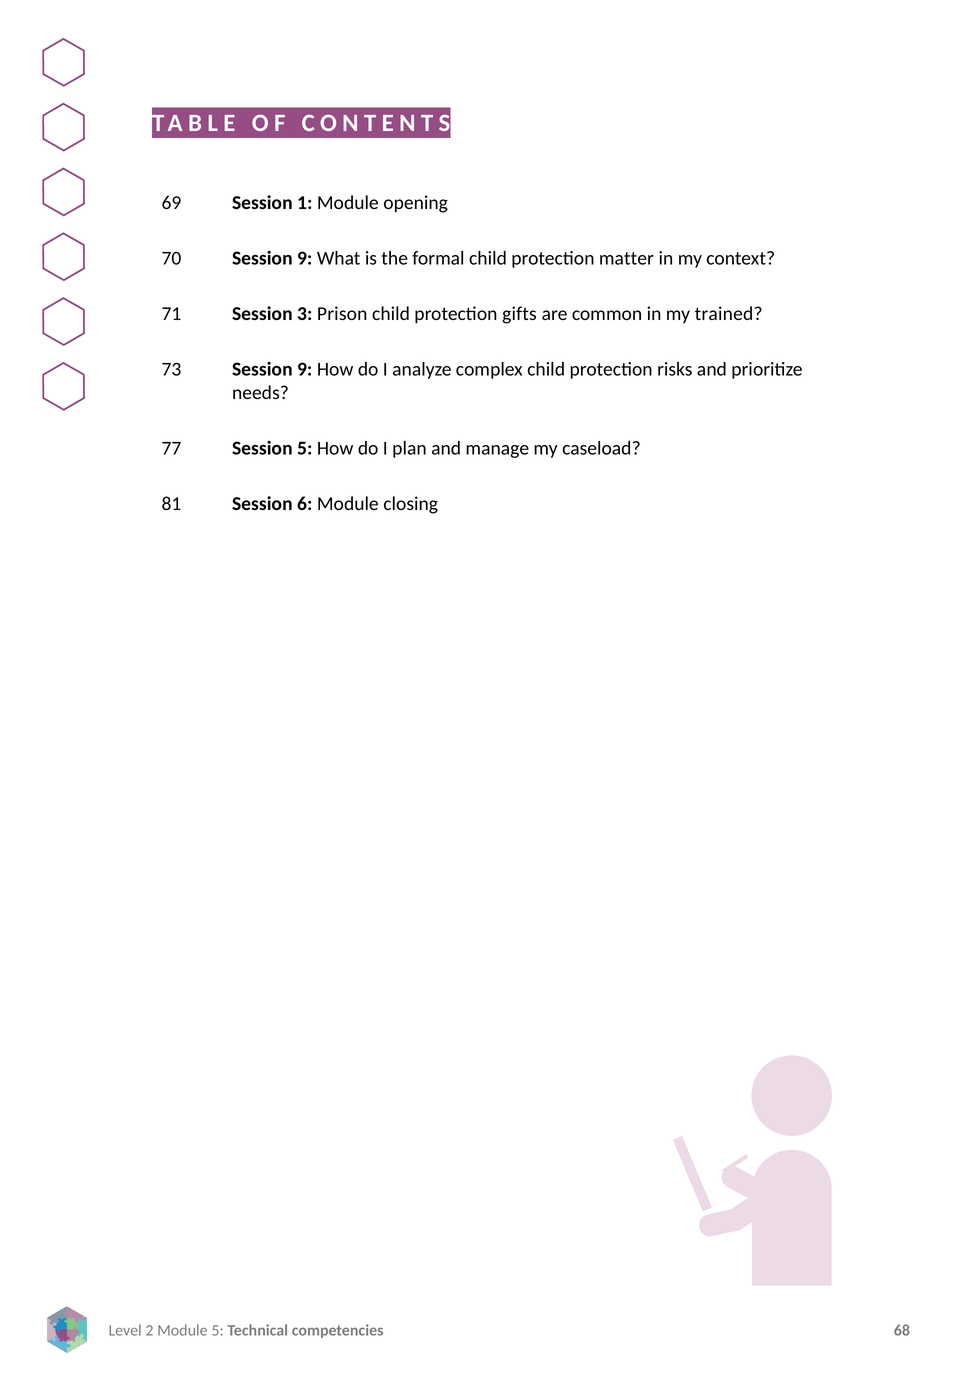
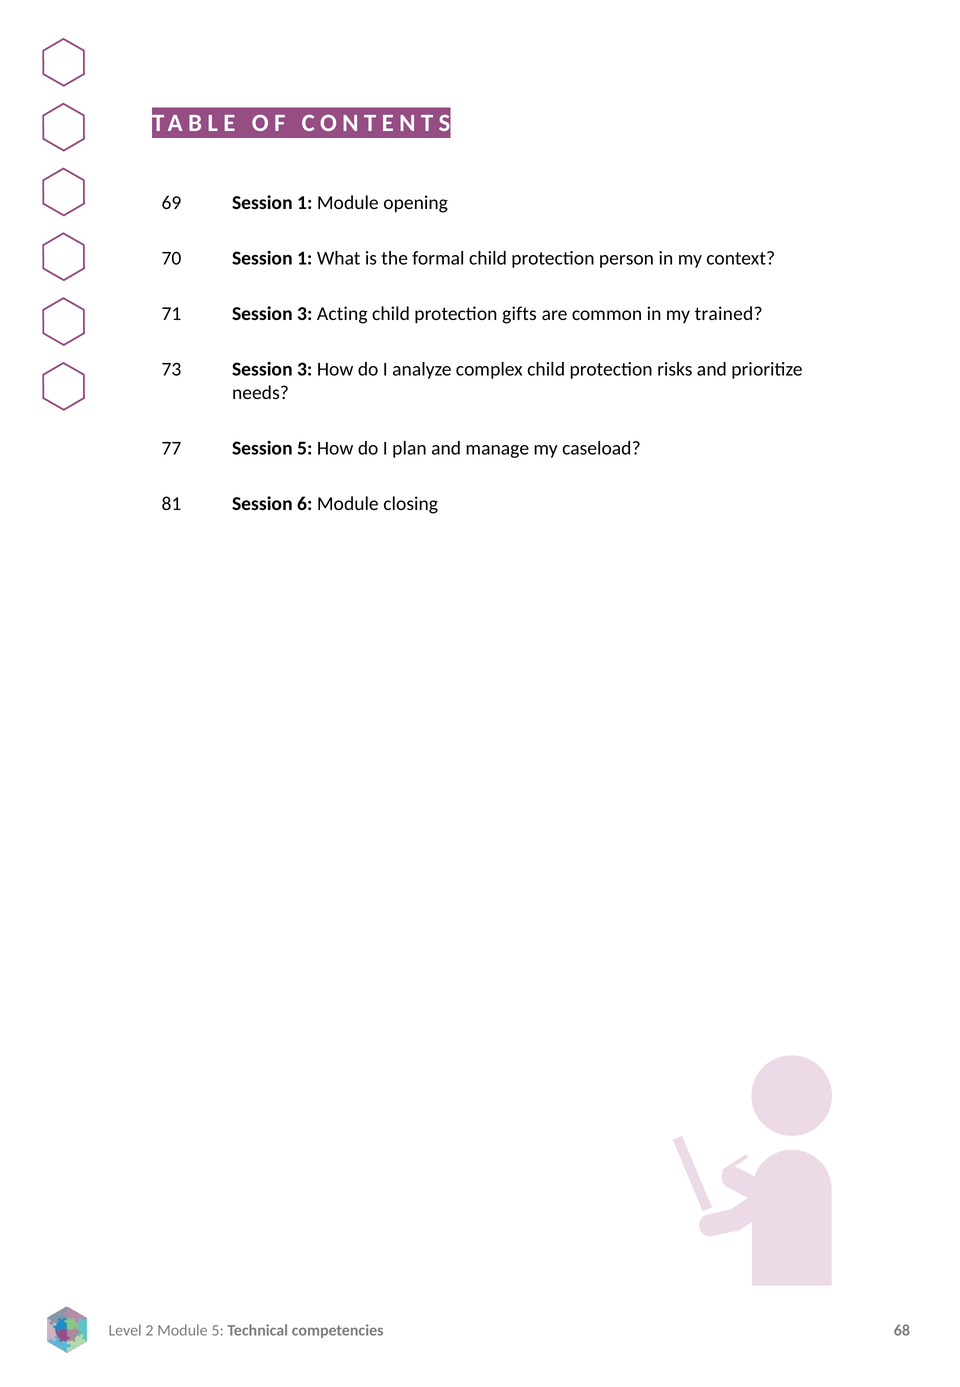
9 at (305, 258): 9 -> 1
matter: matter -> person
Prison: Prison -> Acting
9 at (305, 369): 9 -> 3
